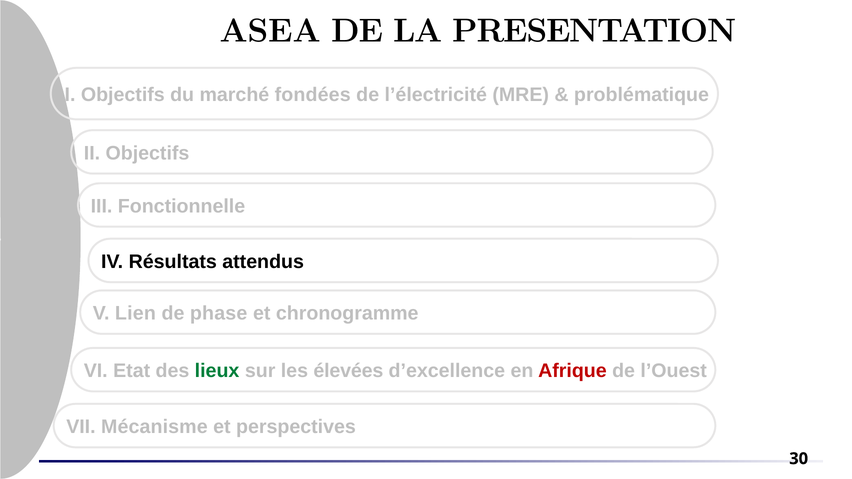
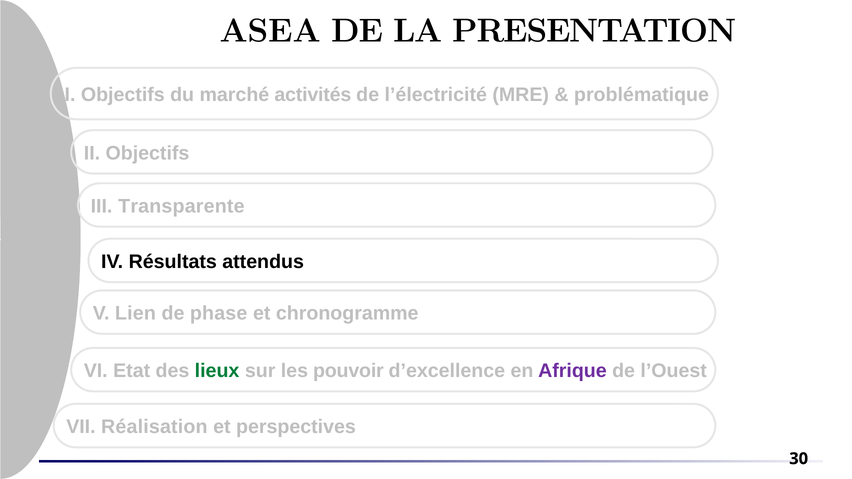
fondées: fondées -> activités
Fonctionnelle: Fonctionnelle -> Transparente
élevées: élevées -> pouvoir
Afrique colour: red -> purple
Mécanisme: Mécanisme -> Réalisation
